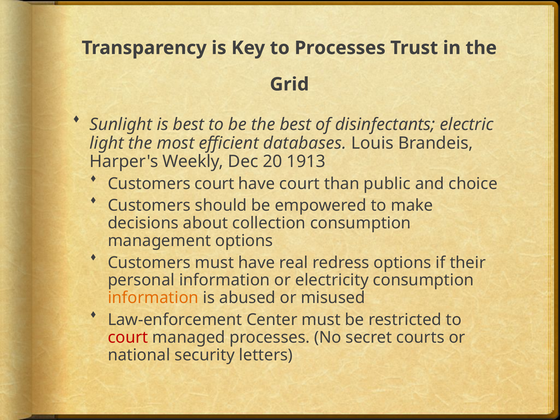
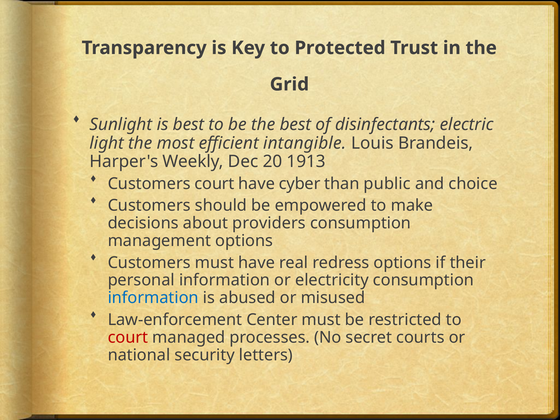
to Processes: Processes -> Protected
databases: databases -> intangible
have court: court -> cyber
collection: collection -> providers
information at (153, 298) colour: orange -> blue
